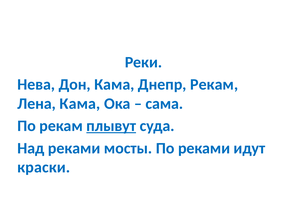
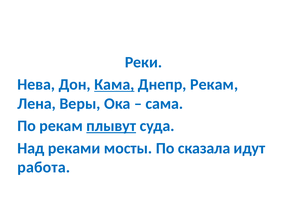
Кама at (114, 85) underline: none -> present
Лена Кама: Кама -> Веры
По реками: реками -> сказала
краски: краски -> работа
